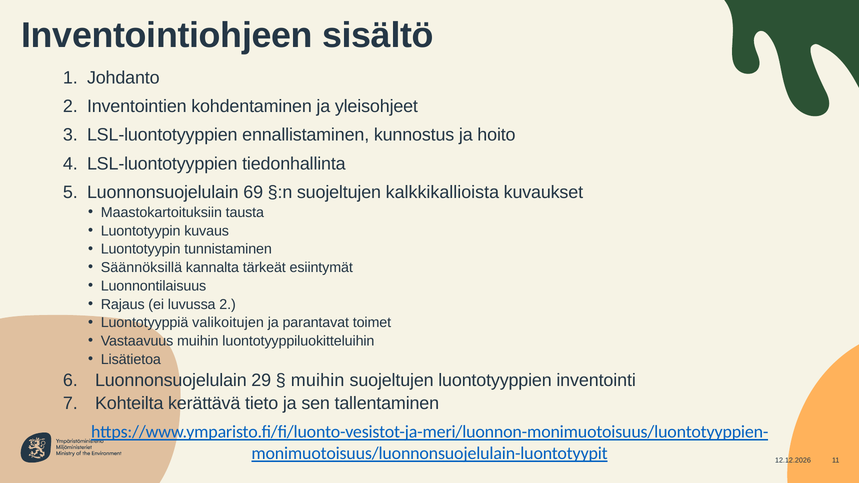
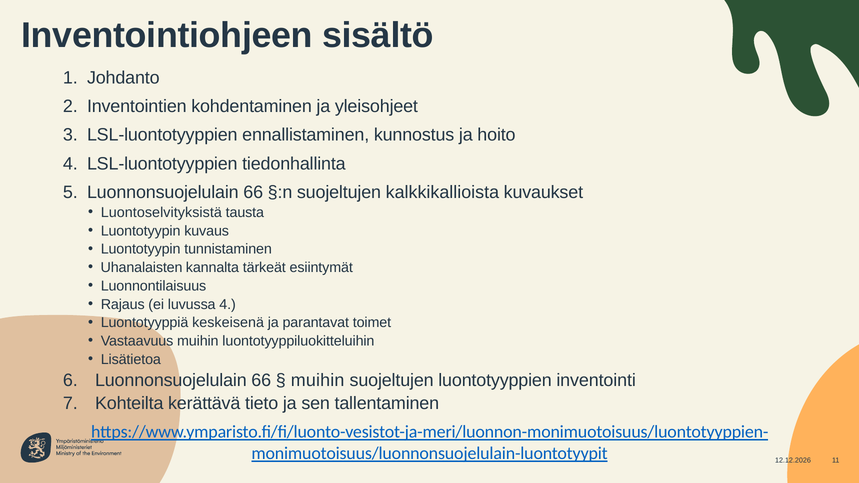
69 at (253, 192): 69 -> 66
Maastokartoituksiin: Maastokartoituksiin -> Luontoselvityksistä
Säännöksillä: Säännöksillä -> Uhanalaisten
luvussa 2: 2 -> 4
valikoitujen: valikoitujen -> keskeisenä
6 Luonnonsuojelulain 29: 29 -> 66
